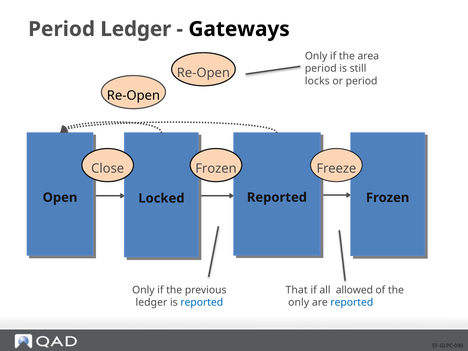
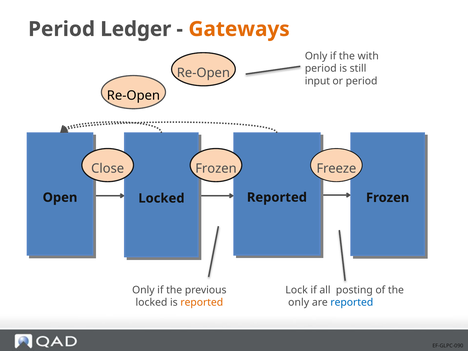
Gateways colour: black -> orange
area: area -> with
locks: locks -> input
That: That -> Lock
allowed: allowed -> posting
ledger at (151, 303): ledger -> locked
reported at (202, 303) colour: blue -> orange
